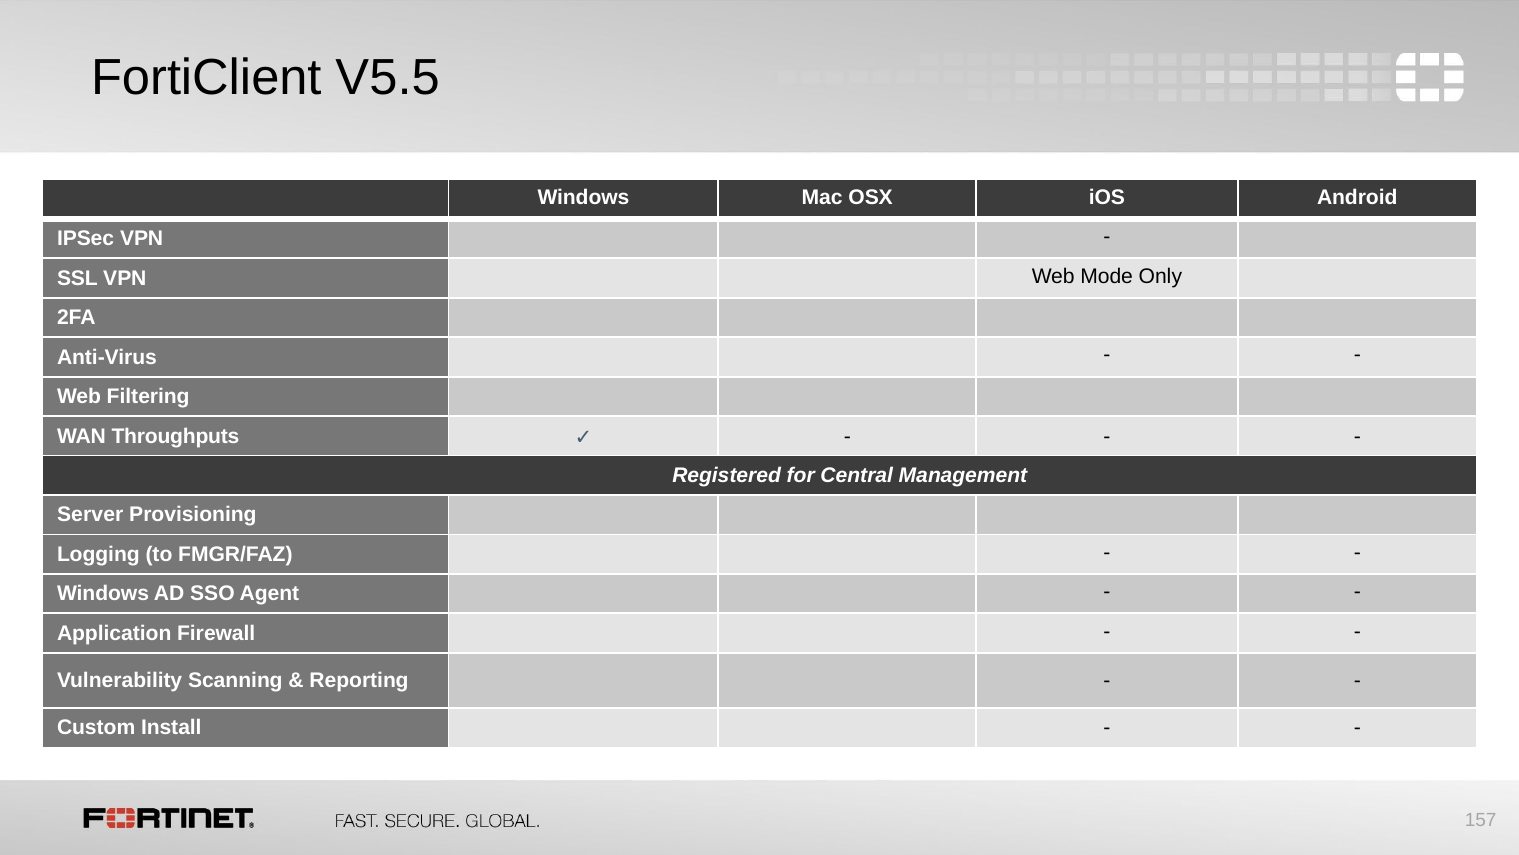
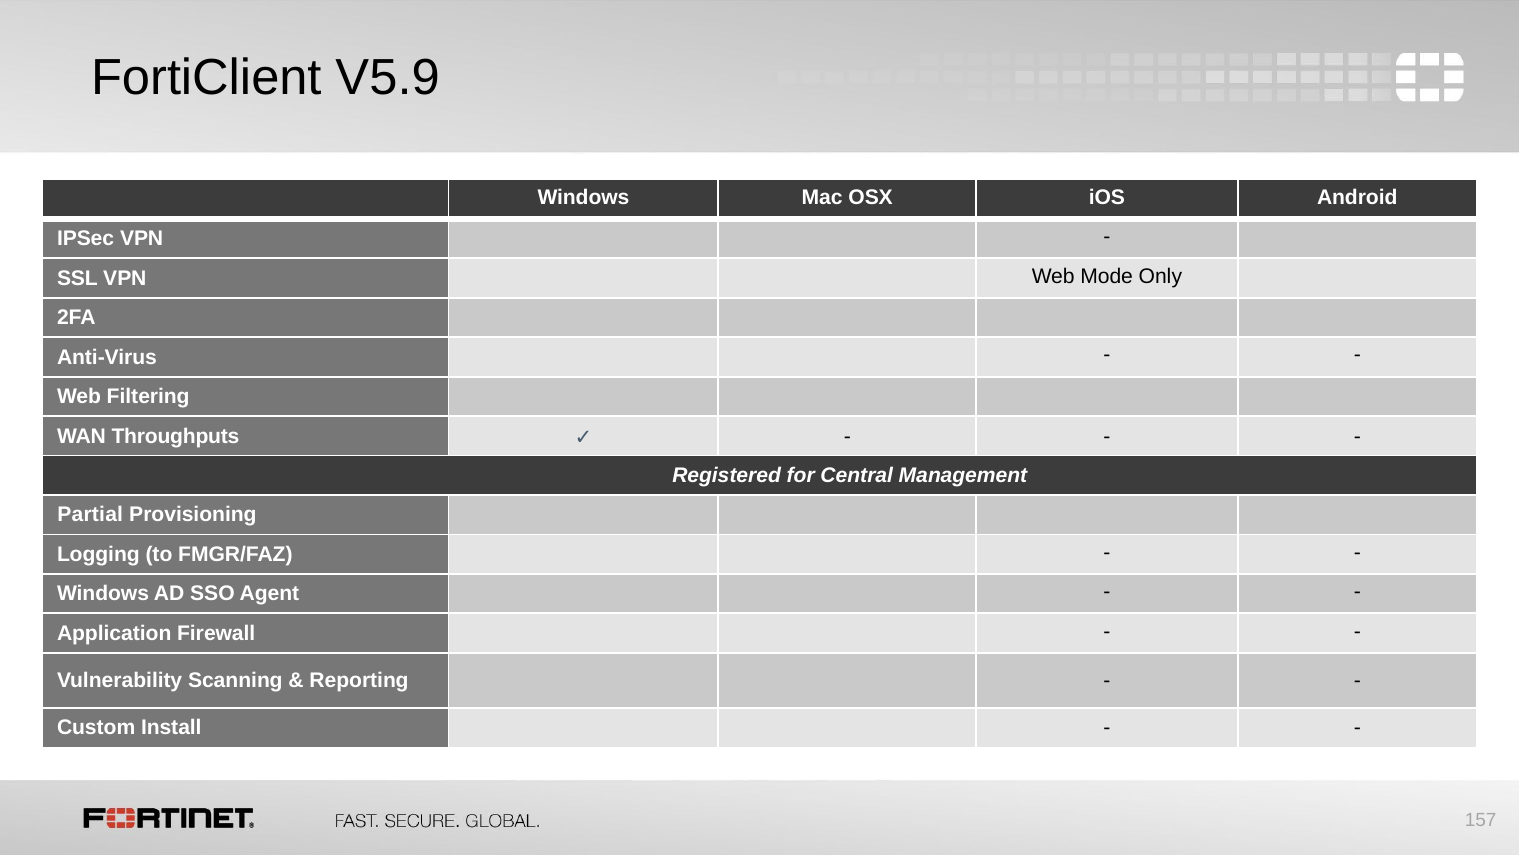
V5.5: V5.5 -> V5.9
Server: Server -> Partial
